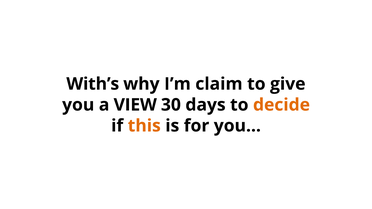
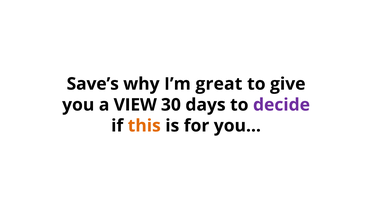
With’s: With’s -> Save’s
claim: claim -> great
decide colour: orange -> purple
